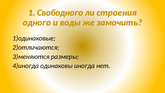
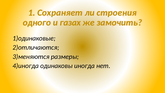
Свободного: Свободного -> Сохраняет
воды: воды -> газах
